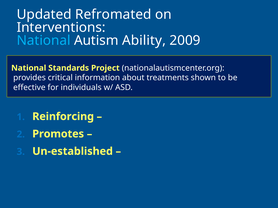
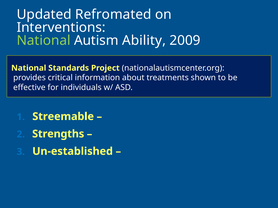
National at (44, 40) colour: light blue -> light green
Reinforcing: Reinforcing -> Streemable
Promotes: Promotes -> Strengths
